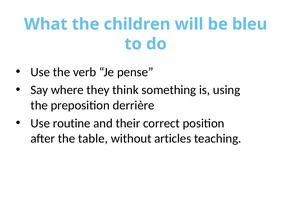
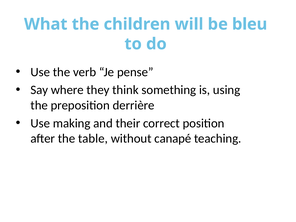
routine: routine -> making
articles: articles -> canapé
